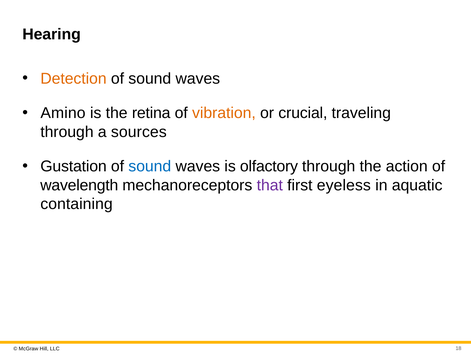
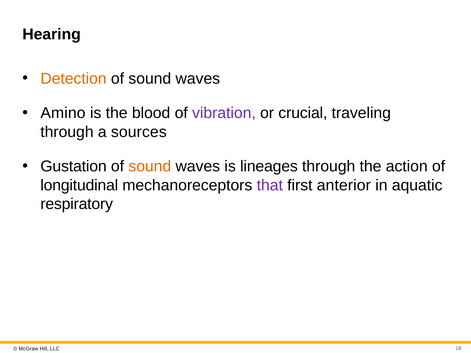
retina: retina -> blood
vibration colour: orange -> purple
sound at (150, 167) colour: blue -> orange
olfactory: olfactory -> lineages
wavelength: wavelength -> longitudinal
eyeless: eyeless -> anterior
containing: containing -> respiratory
